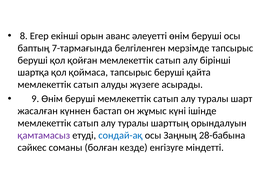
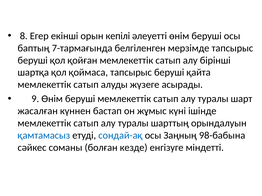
аванс: аванс -> кепілі
қамтамасыз colour: purple -> blue
28-бабына: 28-бабына -> 98-бабына
